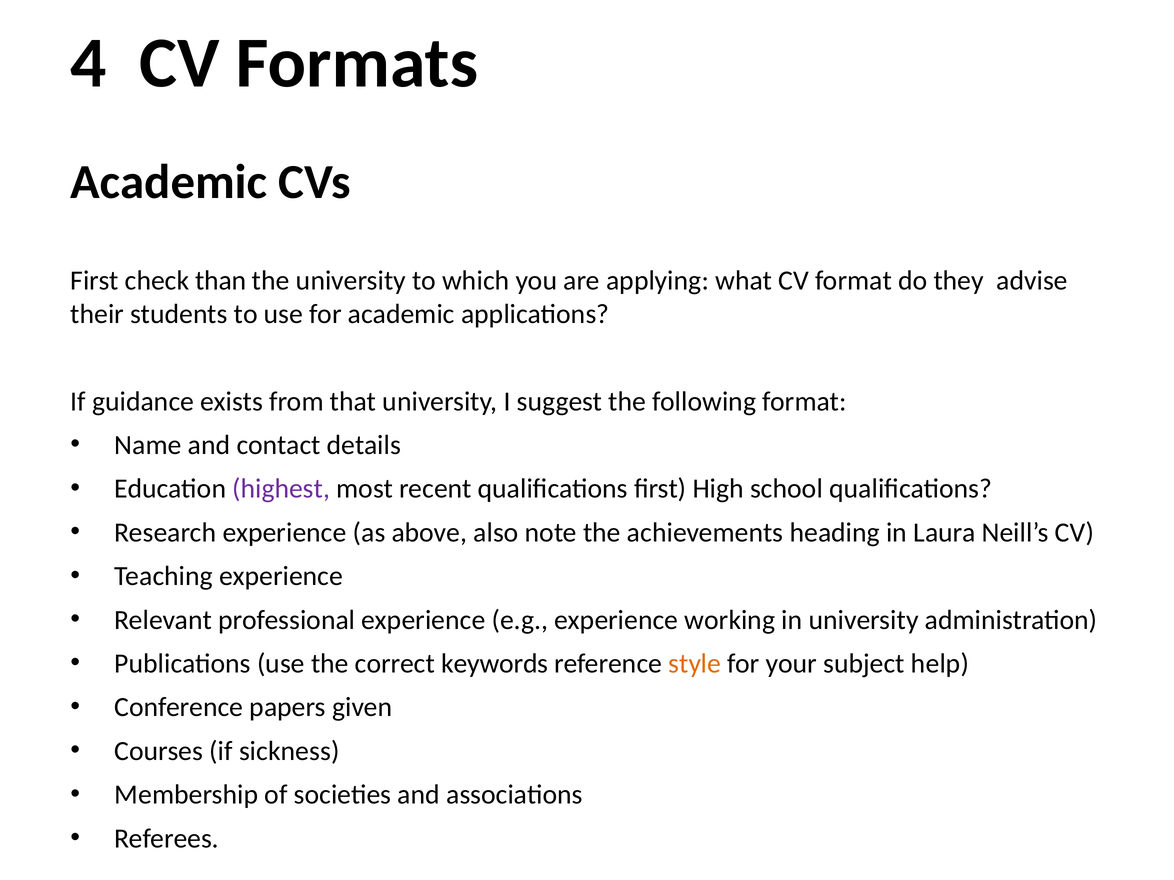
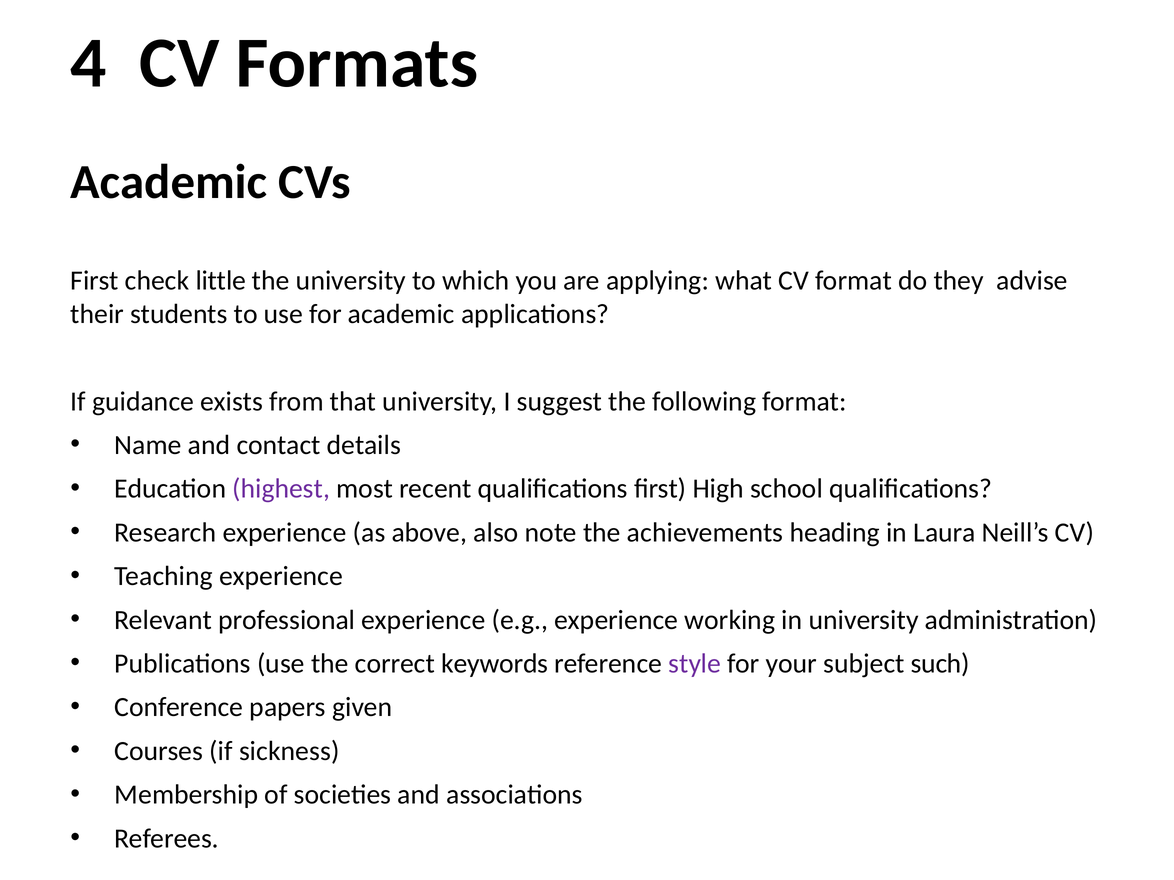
than: than -> little
style colour: orange -> purple
help: help -> such
